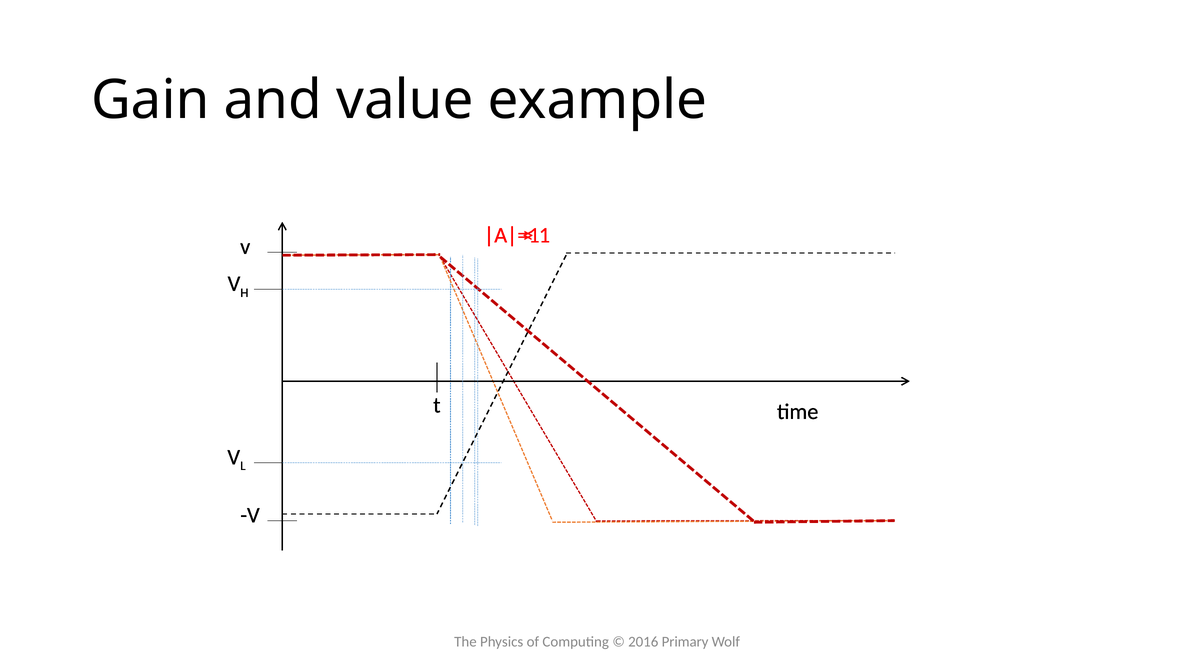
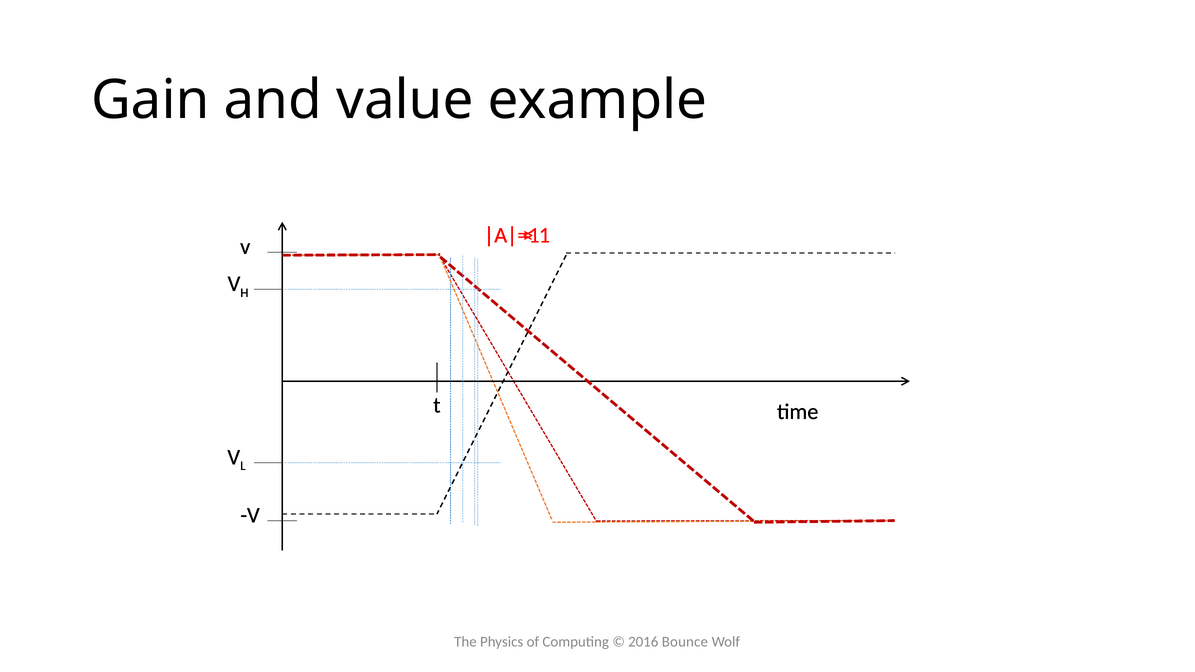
Primary: Primary -> Bounce
